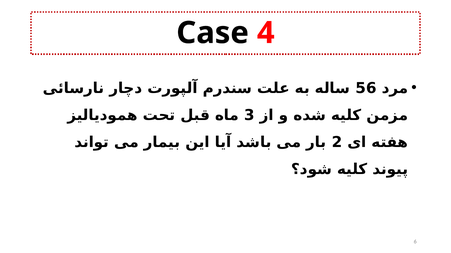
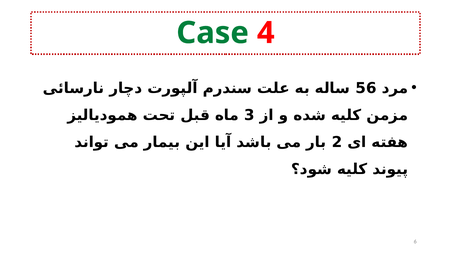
Case colour: black -> green
